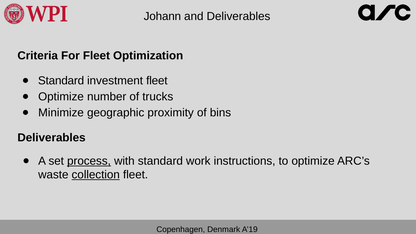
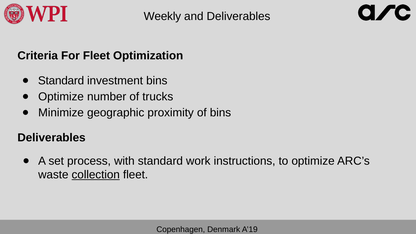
Johann: Johann -> Weekly
investment fleet: fleet -> bins
process underline: present -> none
